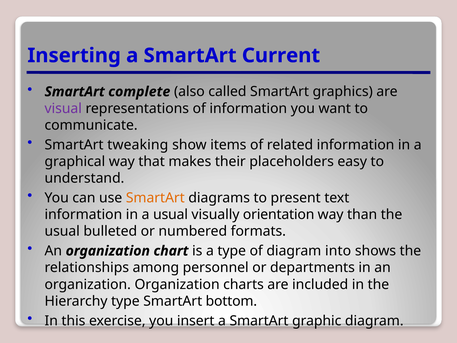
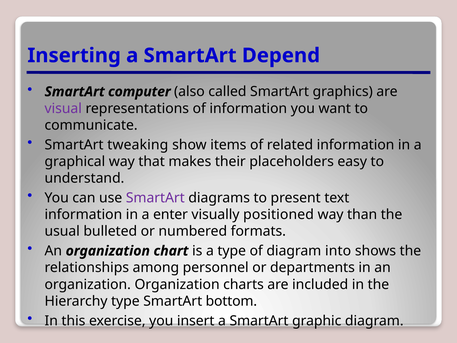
Current: Current -> Depend
complete: complete -> computer
SmartArt at (155, 198) colour: orange -> purple
a usual: usual -> enter
orientation: orientation -> positioned
